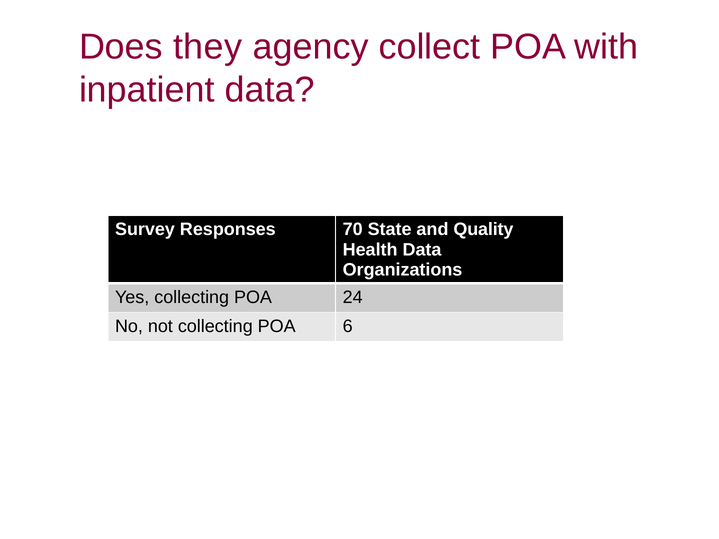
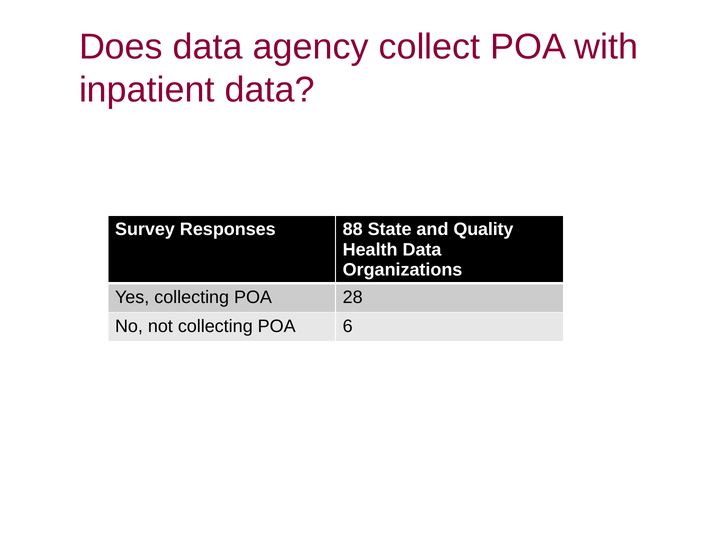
Does they: they -> data
70: 70 -> 88
24: 24 -> 28
